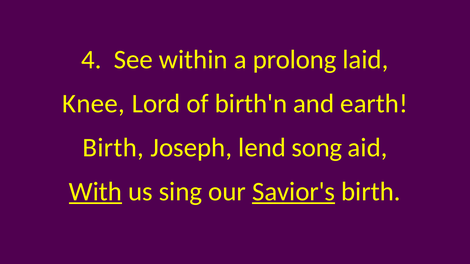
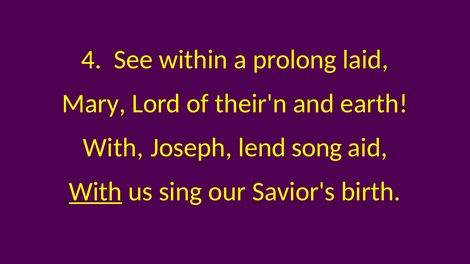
Knee: Knee -> Mary
birth'n: birth'n -> their'n
Birth at (113, 148): Birth -> With
Savior's underline: present -> none
